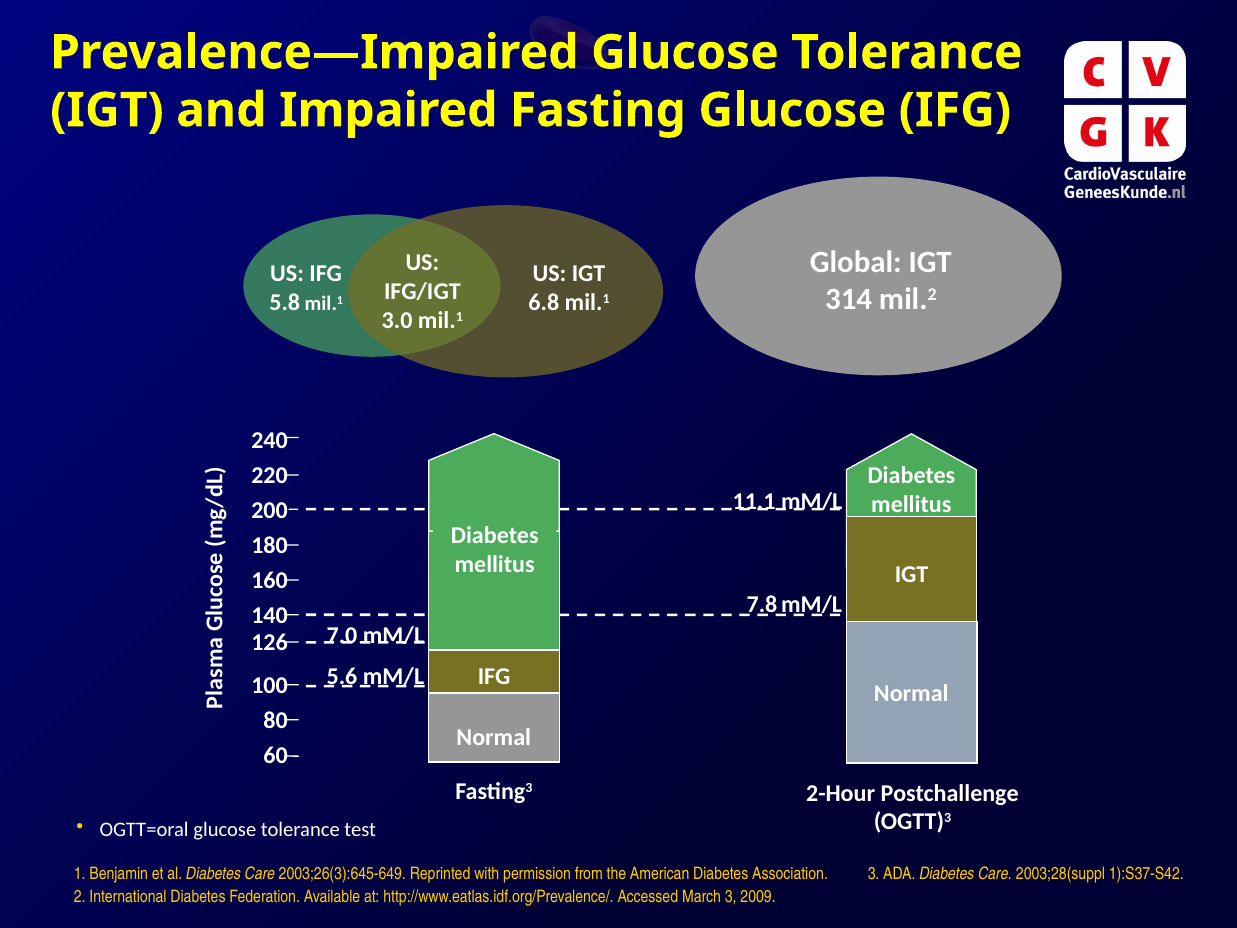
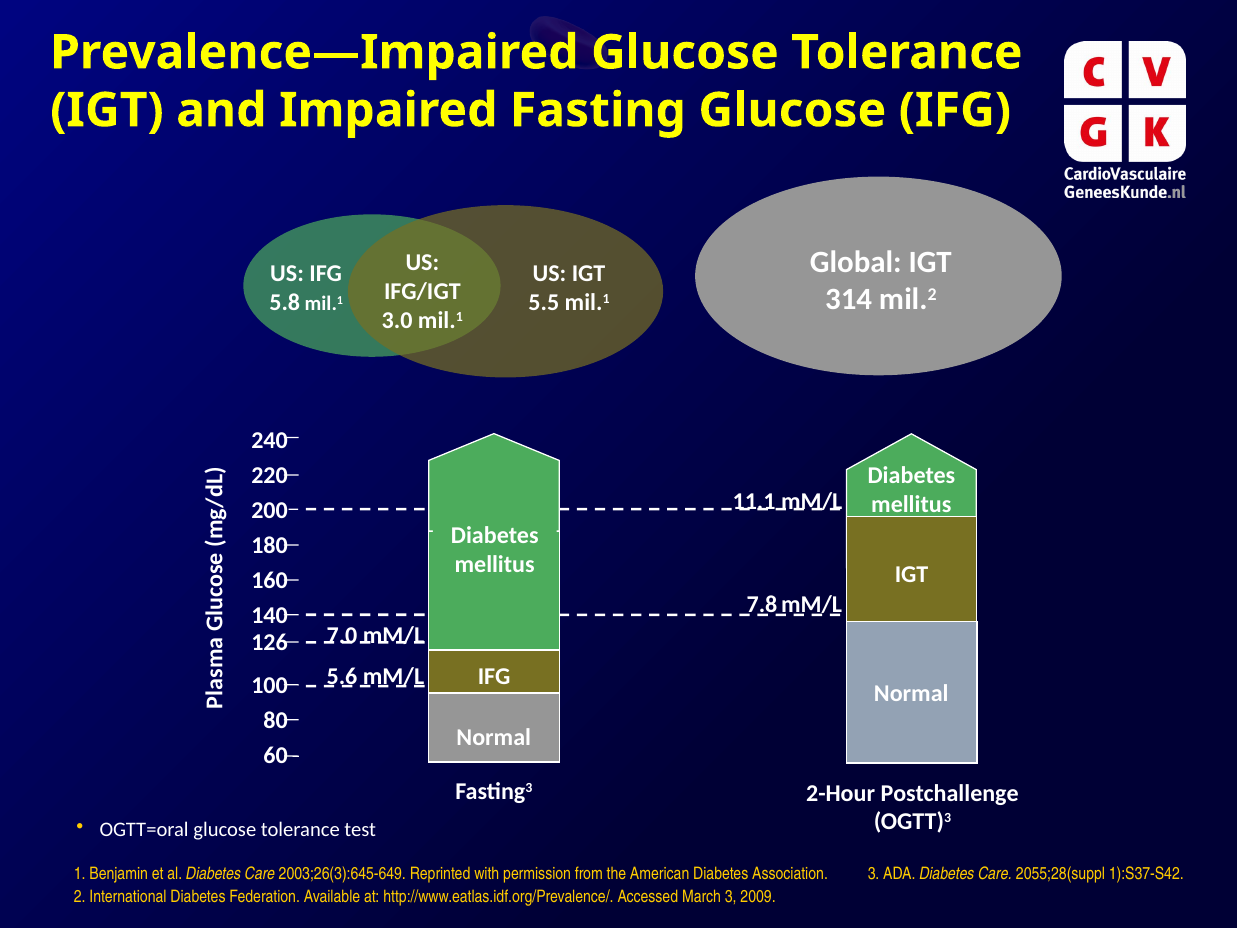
6.8: 6.8 -> 5.5
2003;28(suppl: 2003;28(suppl -> 2055;28(suppl
